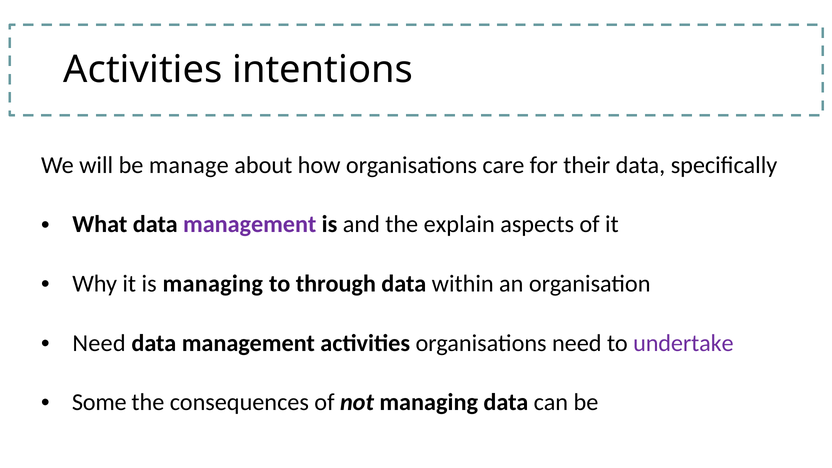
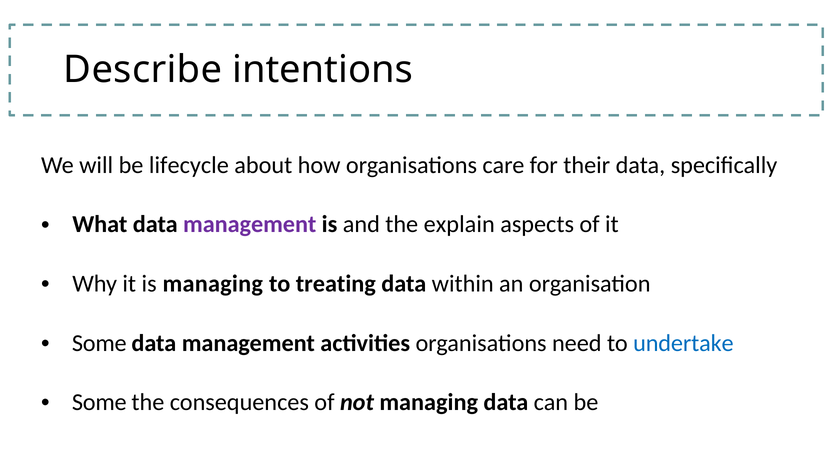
Activities at (143, 70): Activities -> Describe
manage: manage -> lifecycle
through: through -> treating
Need at (99, 343): Need -> Some
undertake colour: purple -> blue
